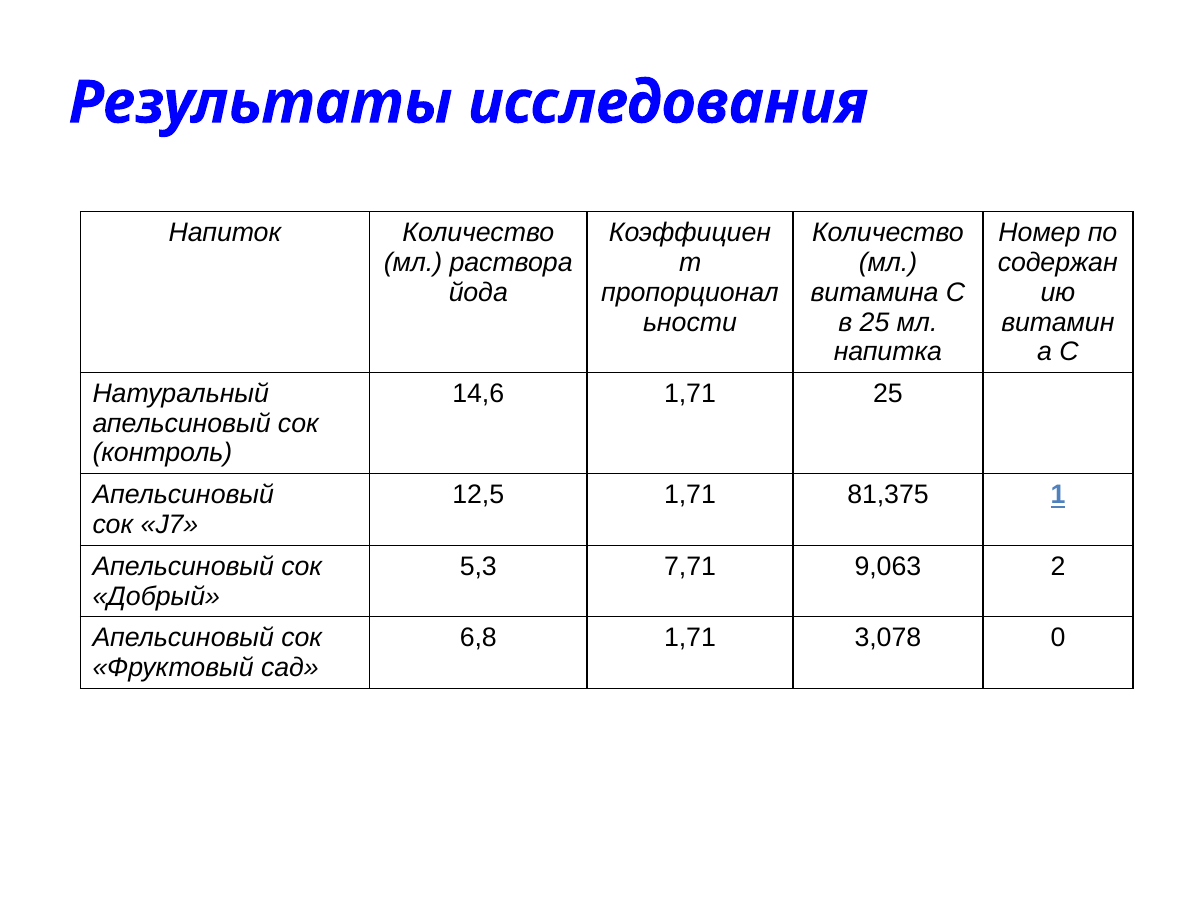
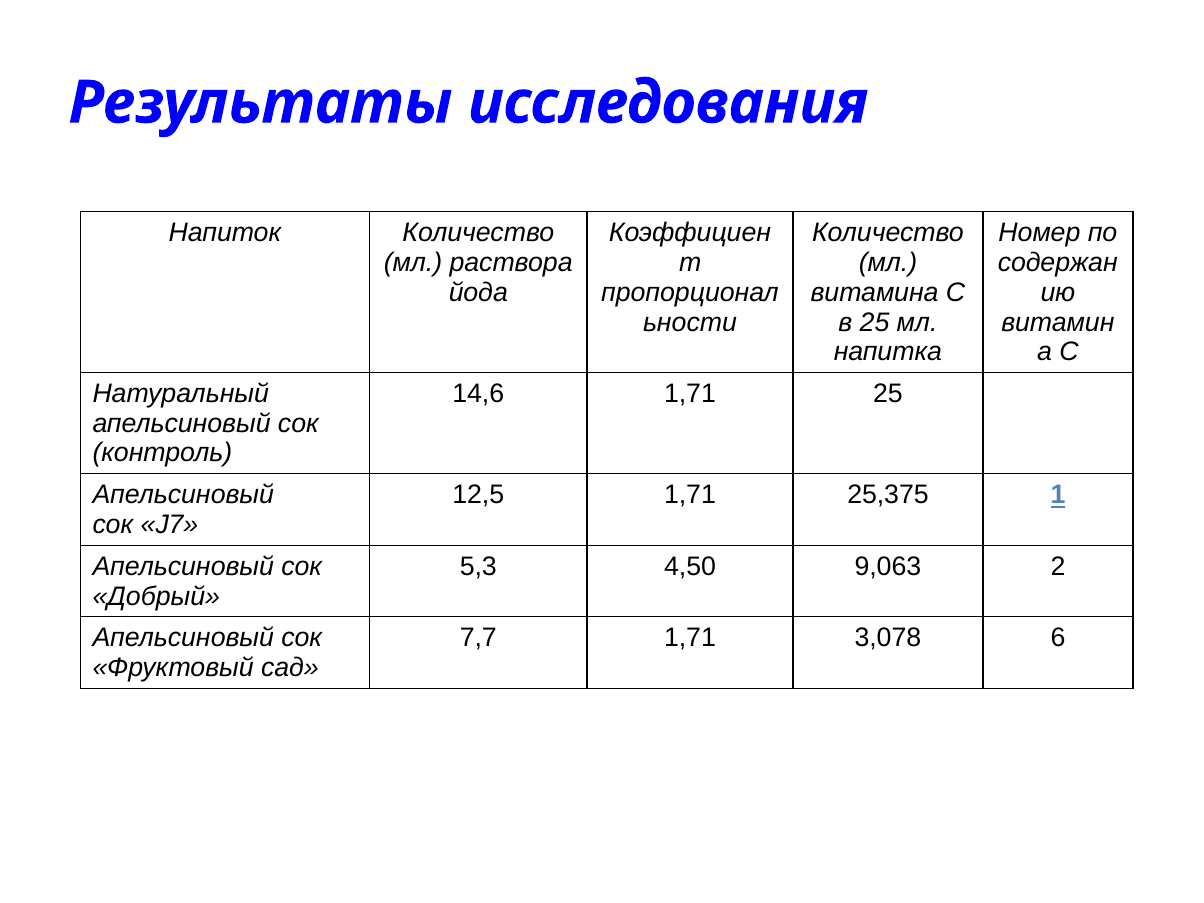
81,375: 81,375 -> 25,375
7,71: 7,71 -> 4,50
6,8: 6,8 -> 7,7
0: 0 -> 6
